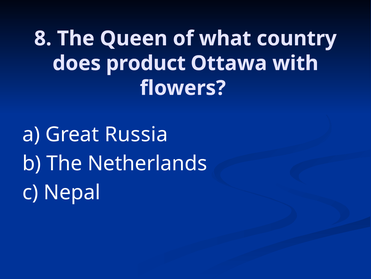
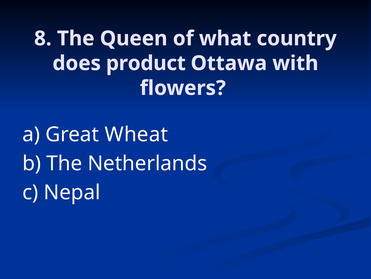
Russia: Russia -> Wheat
